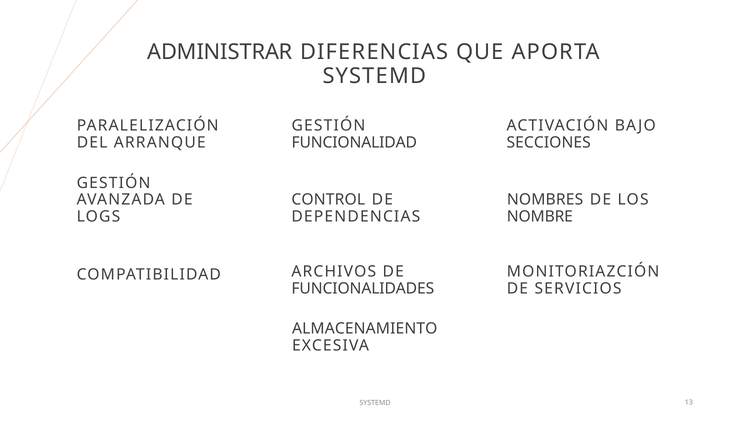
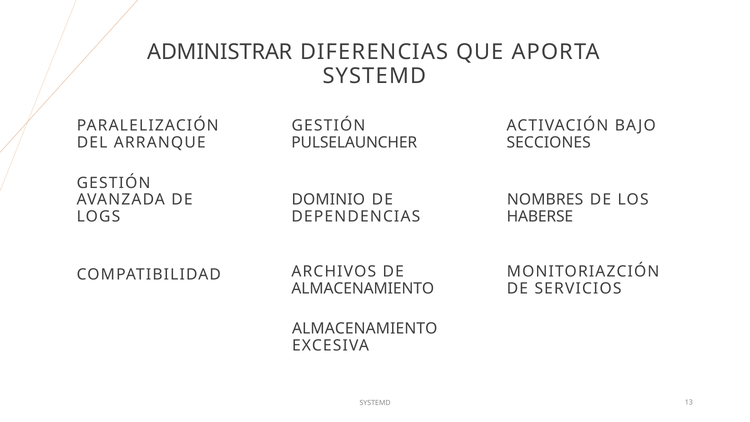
FUNCIONALIDAD: FUNCIONALIDAD -> PULSELAUNCHER
CONTROL: CONTROL -> DOMINIO
NOMBRE: NOMBRE -> HABERSE
FUNCIONALIDADES at (363, 288): FUNCIONALIDADES -> ALMACENAMIENTO
